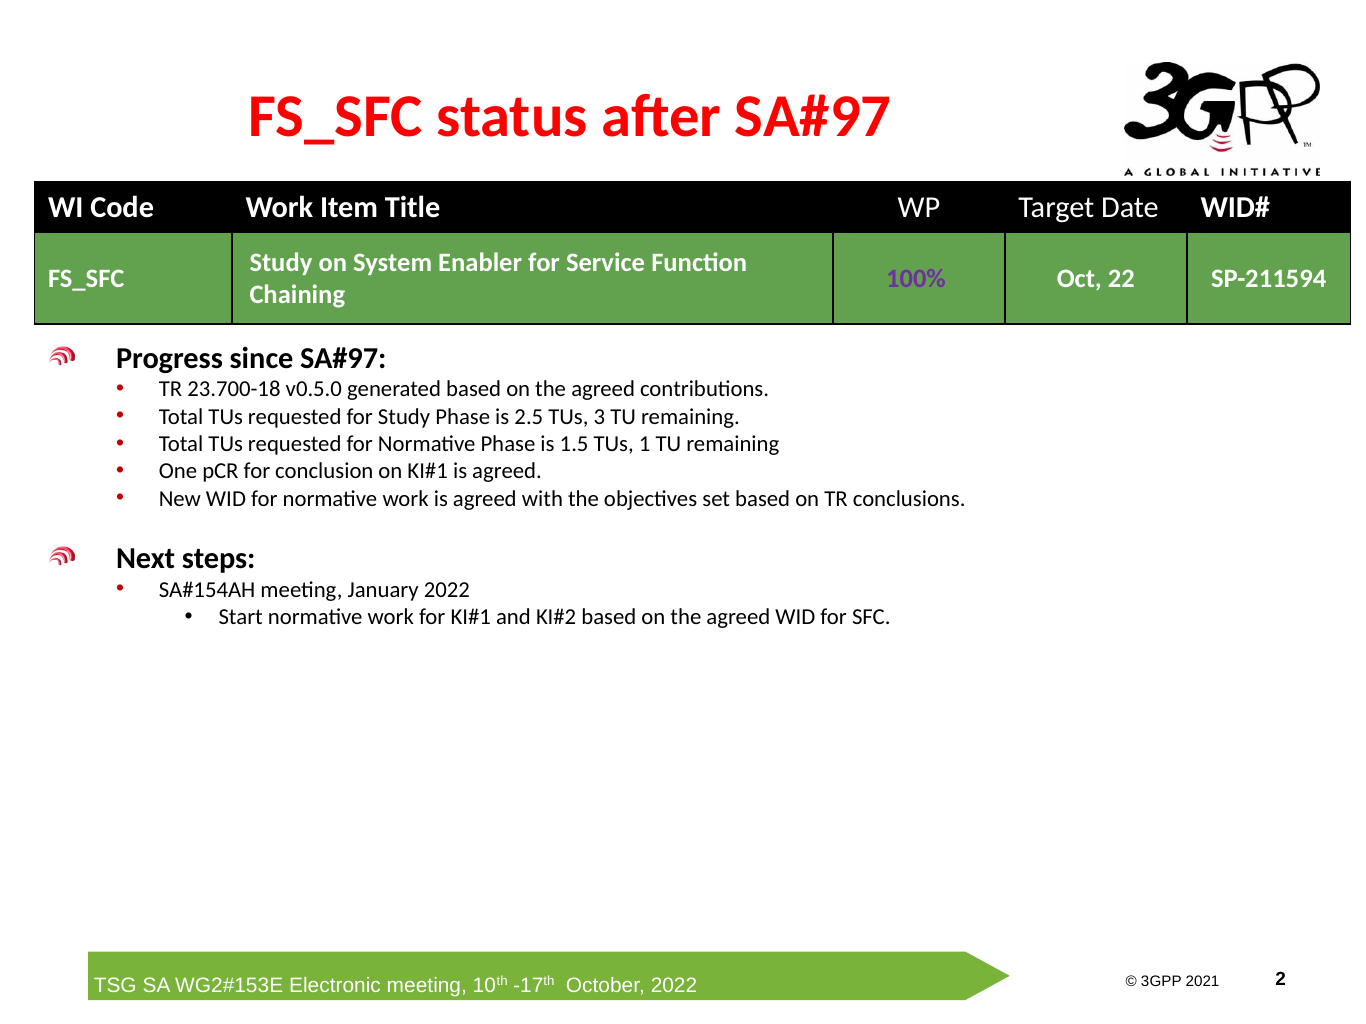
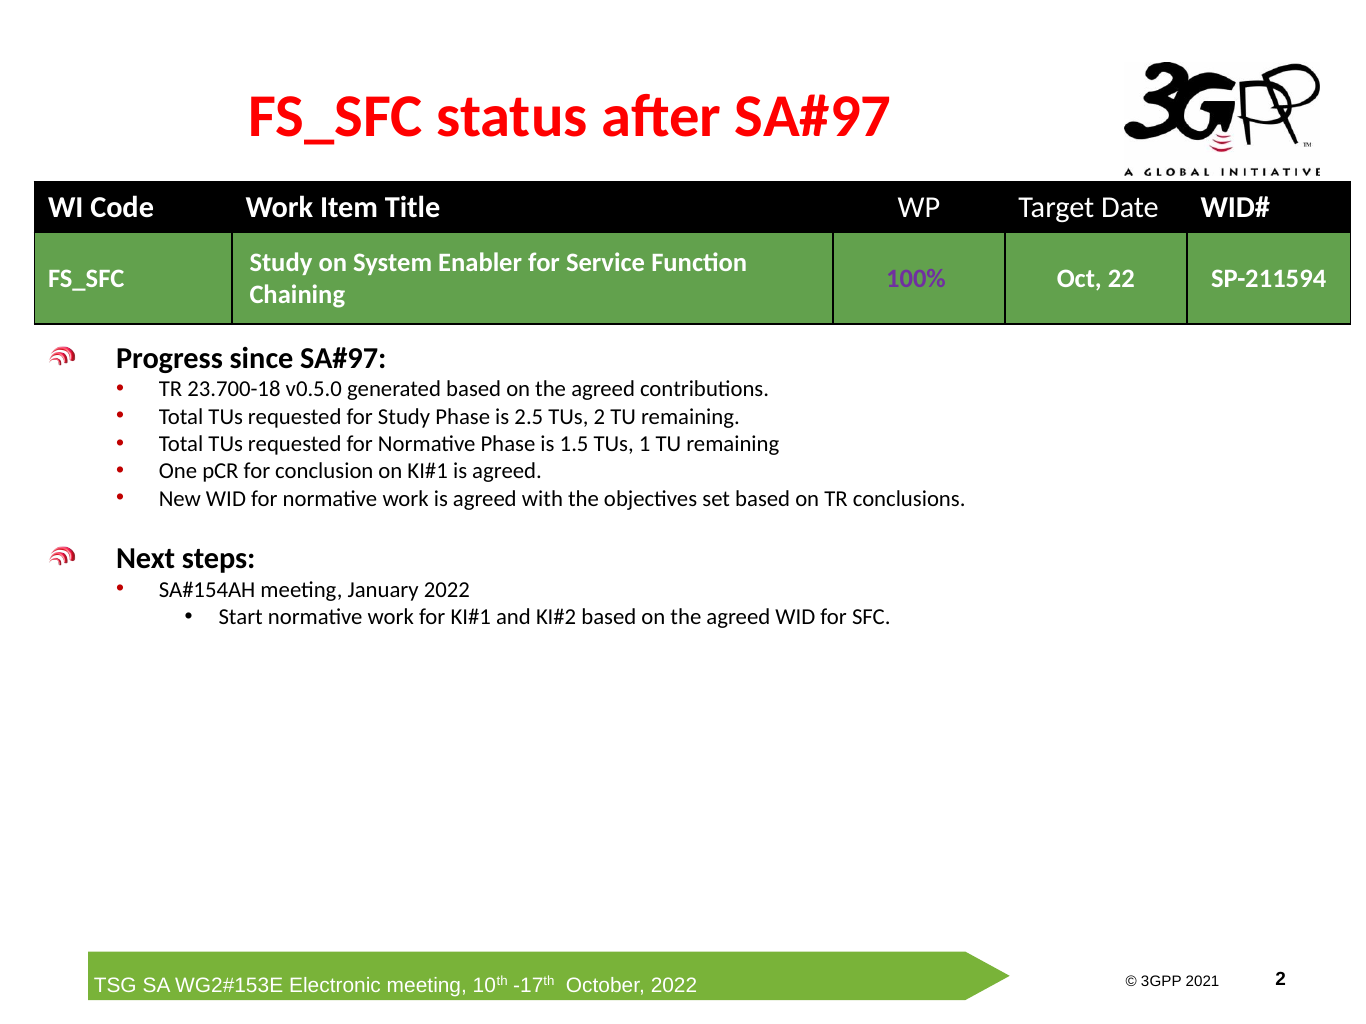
TUs 3: 3 -> 2
